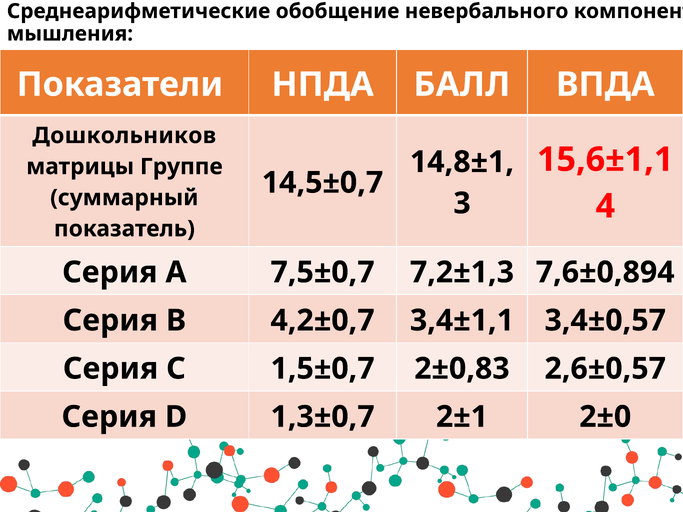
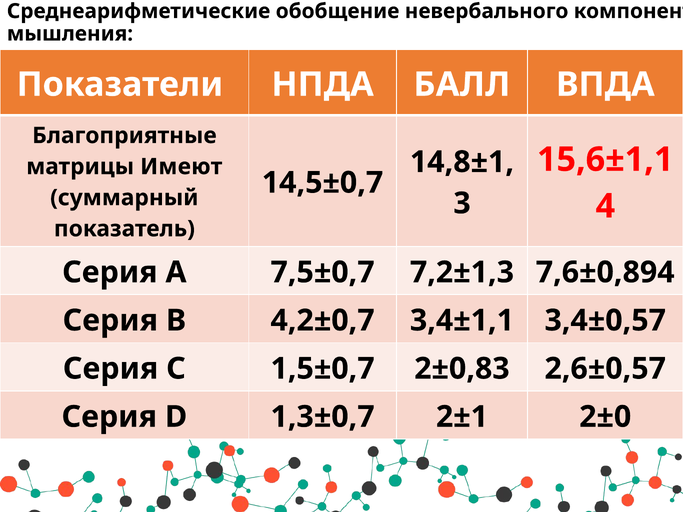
Дошкольников: Дошкольников -> Благоприятные
Группе: Группе -> Имеют
